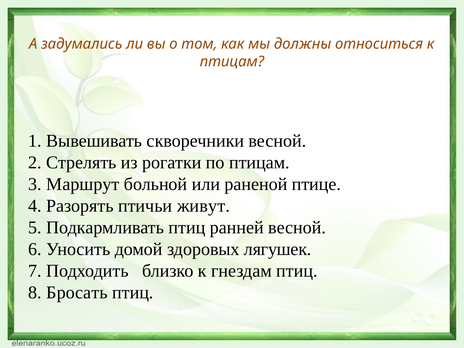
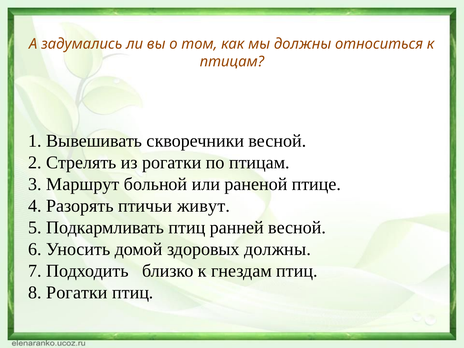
здоровых лягушек: лягушек -> должны
8 Бросать: Бросать -> Рогатки
